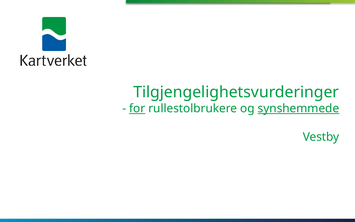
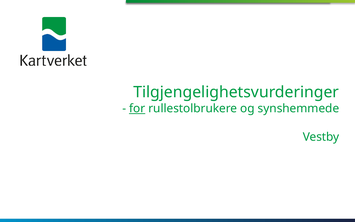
synshemmede underline: present -> none
